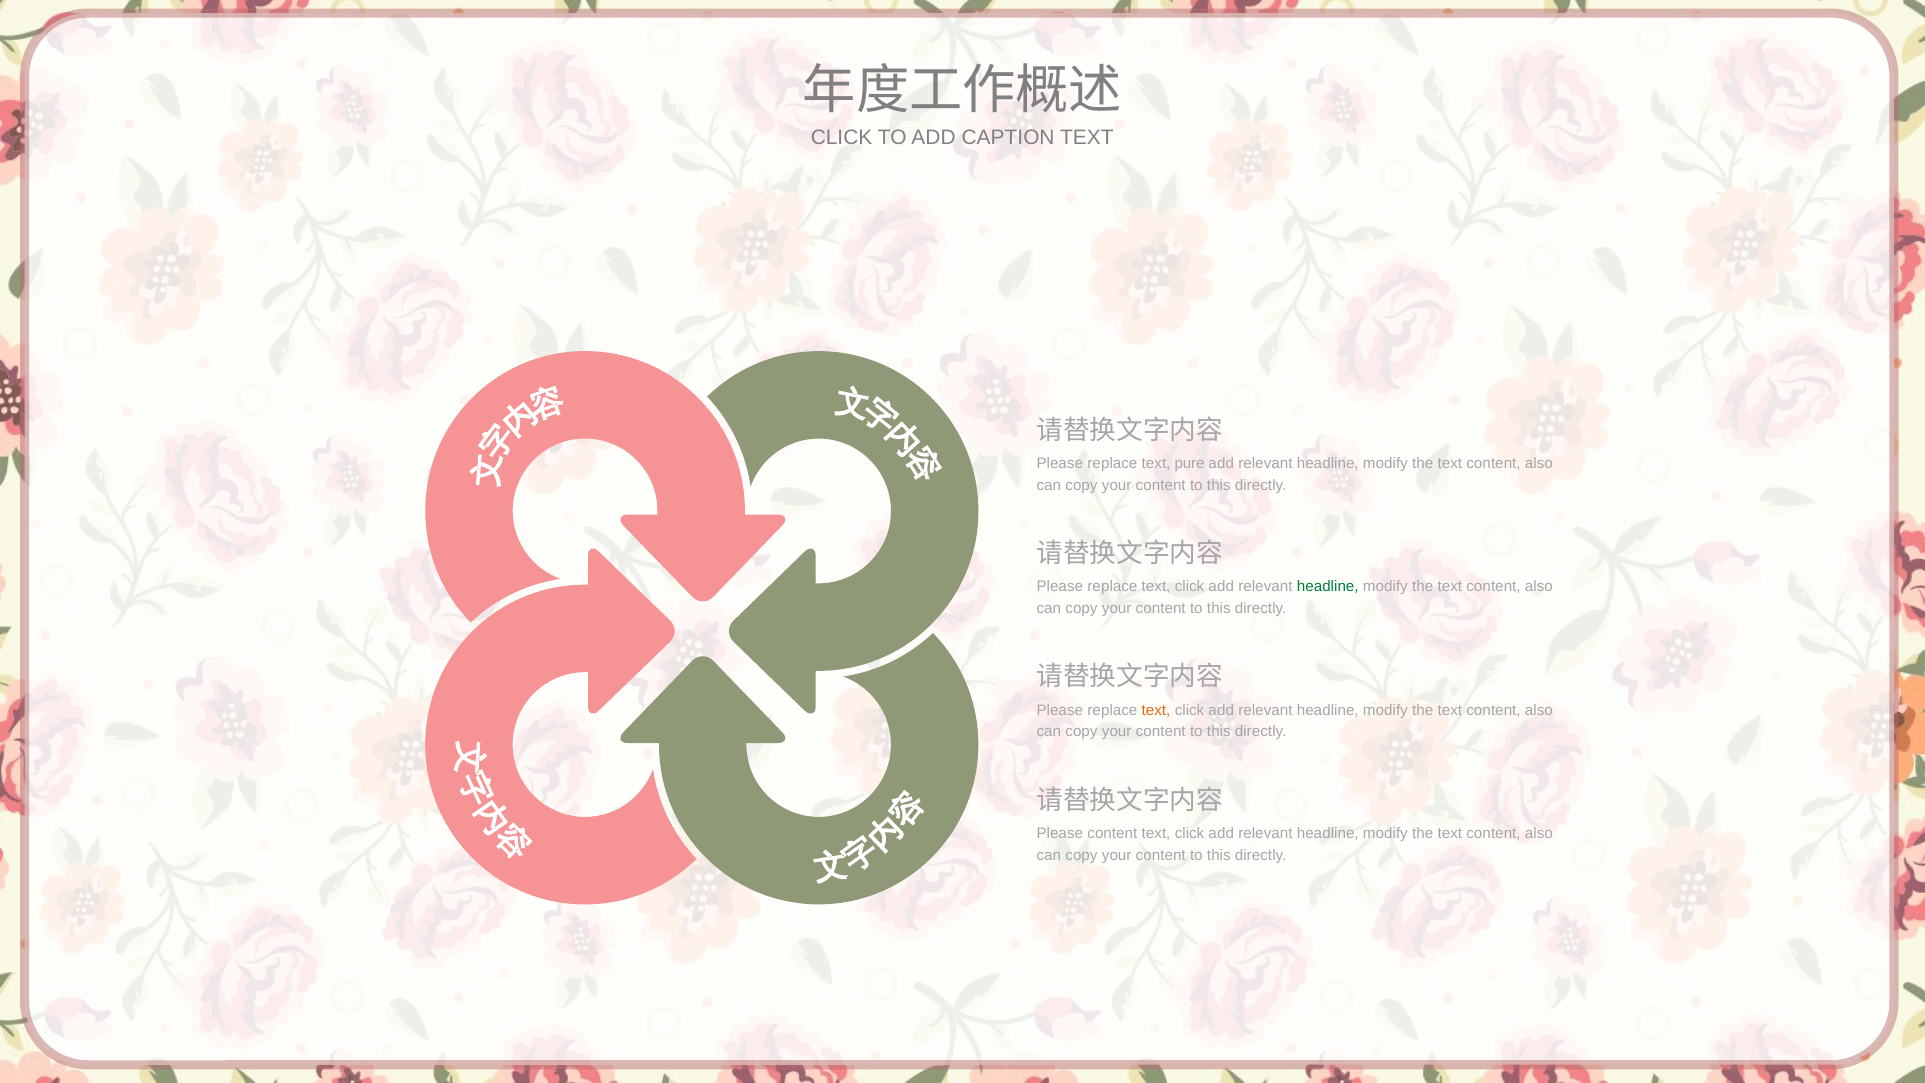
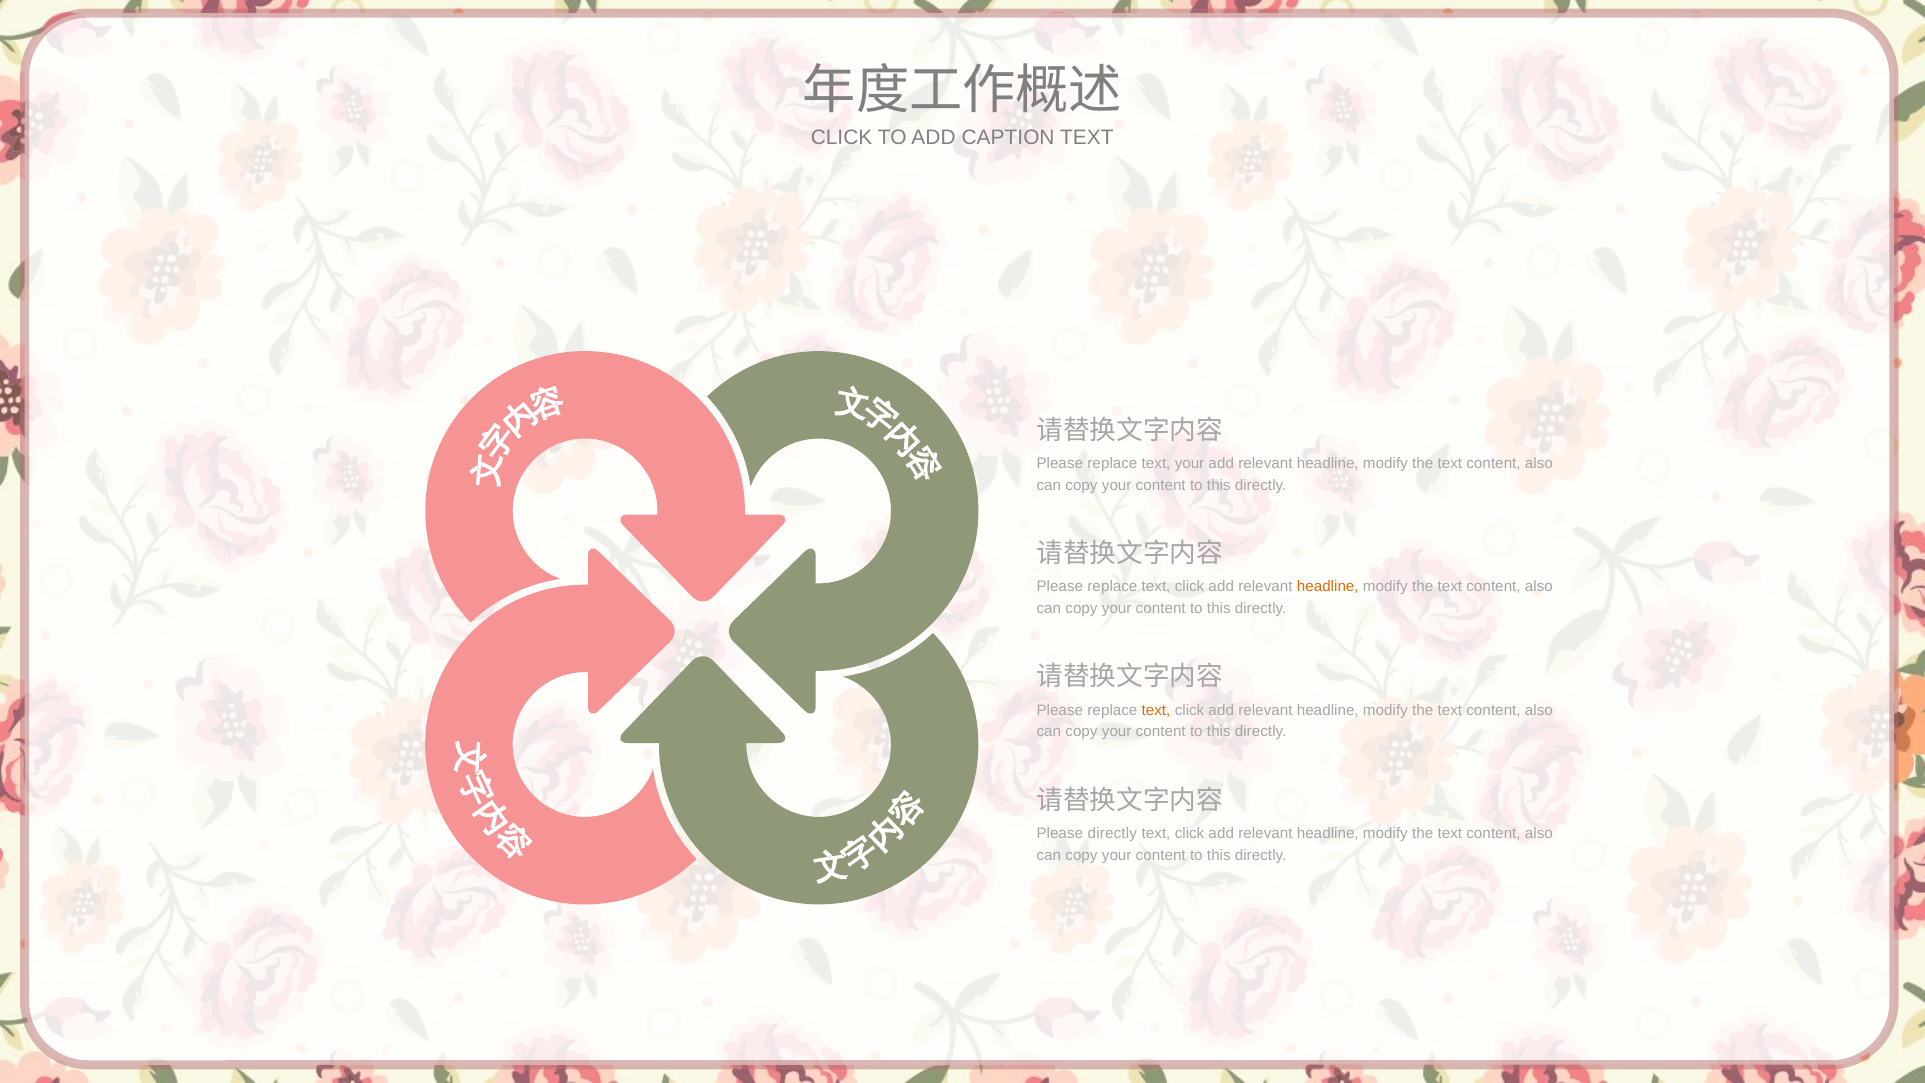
text pure: pure -> your
headline at (1328, 587) colour: green -> orange
Please content: content -> directly
